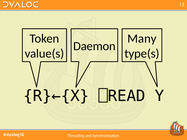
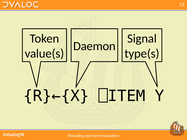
Many: Many -> Signal
⎕READ: ⎕READ -> ⎕ITEM
